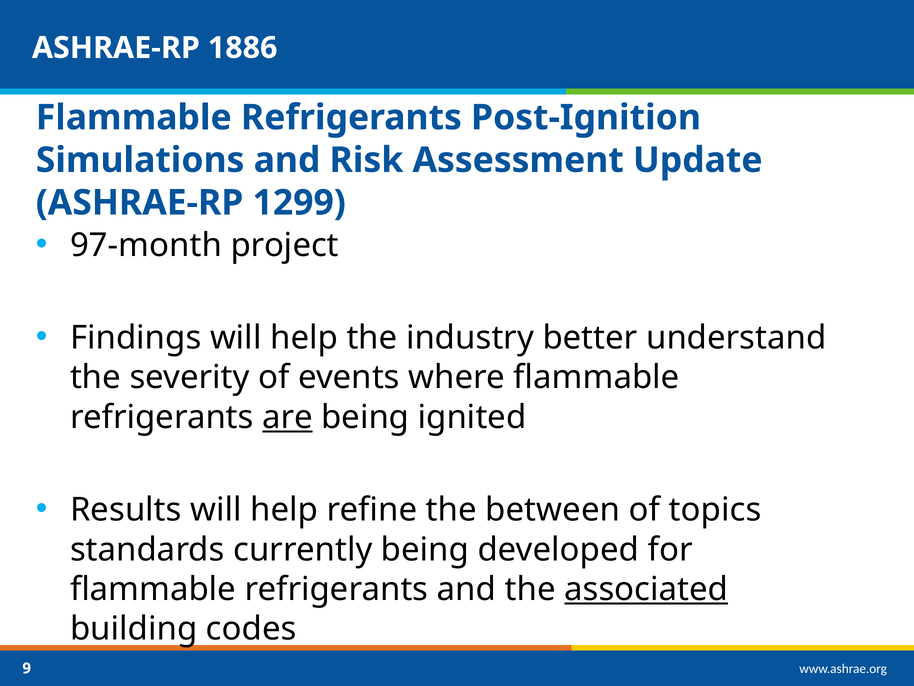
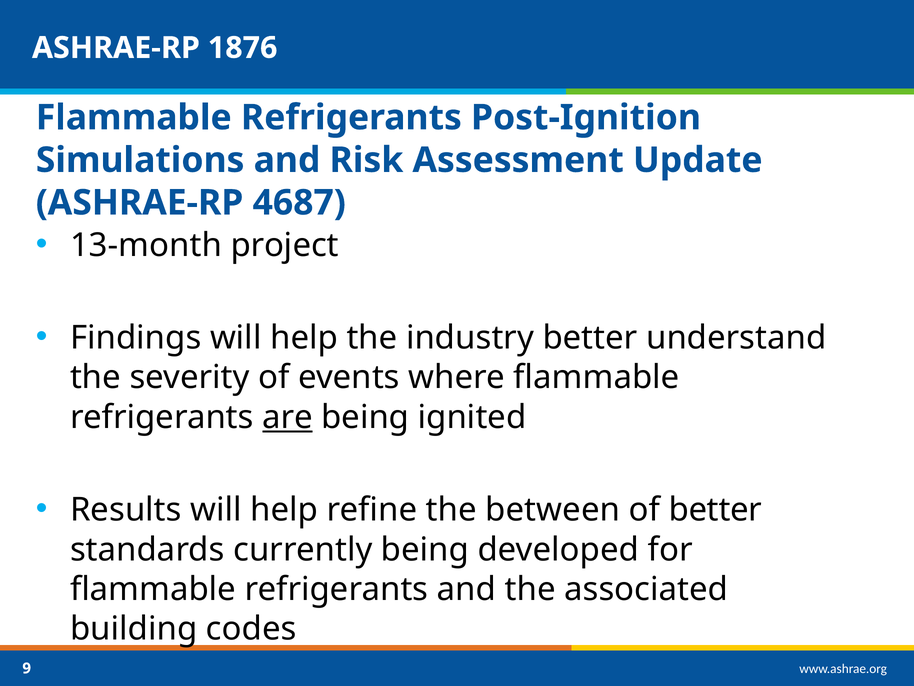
1886: 1886 -> 1876
1299: 1299 -> 4687
97-month: 97-month -> 13-month
of topics: topics -> better
associated underline: present -> none
